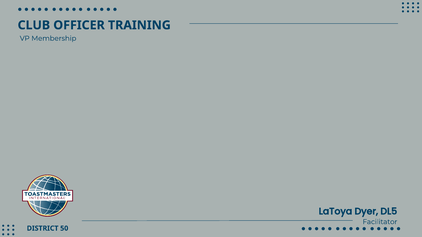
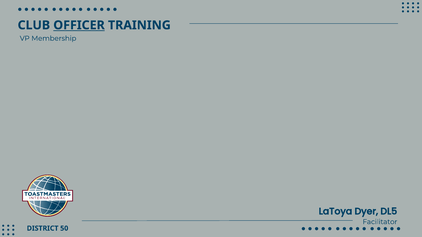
OFFICER underline: none -> present
